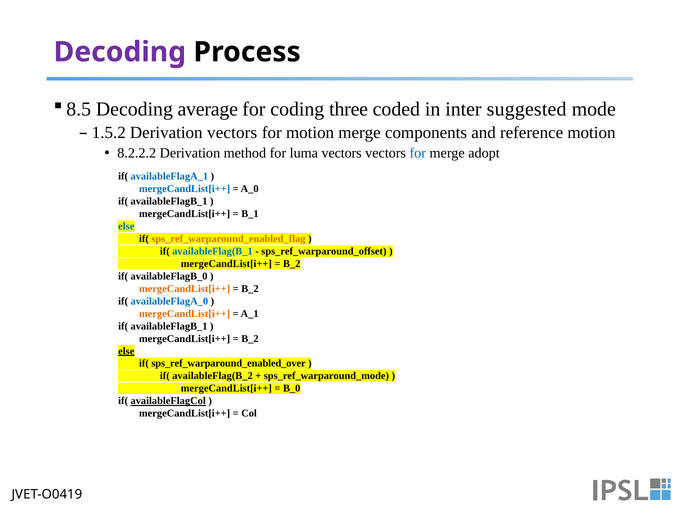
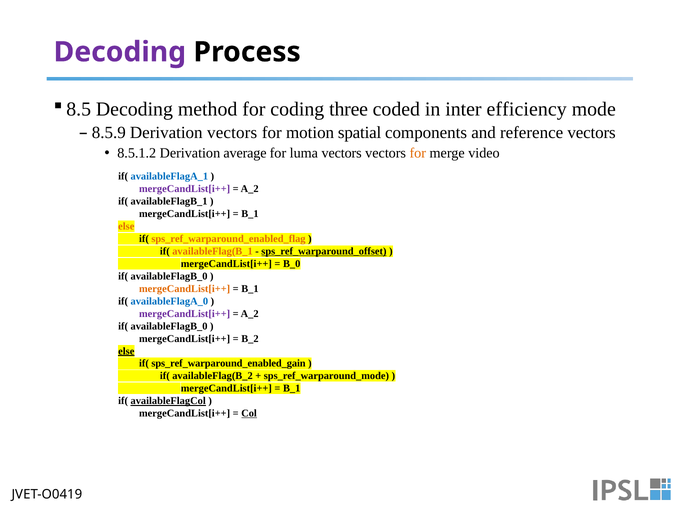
average: average -> method
suggested: suggested -> efficiency
1.5.2: 1.5.2 -> 8.5.9
motion merge: merge -> spatial
reference motion: motion -> vectors
8.2.2.2: 8.2.2.2 -> 8.5.1.2
method: method -> average
for at (418, 153) colour: blue -> orange
adopt: adopt -> video
mergeCandList[i++ at (185, 189) colour: blue -> purple
A_0 at (250, 189): A_0 -> A_2
else at (126, 226) colour: blue -> orange
availableFlag(B_1 colour: blue -> orange
sps_ref_warparound_offset underline: none -> present
B_2 at (292, 264): B_2 -> B_0
B_2 at (250, 289): B_2 -> B_1
mergeCandList[i++ at (185, 314) colour: orange -> purple
A_1 at (250, 314): A_1 -> A_2
availableFlagB_1 at (169, 326): availableFlagB_1 -> availableFlagB_0
sps_ref_warparound_enabled_over: sps_ref_warparound_enabled_over -> sps_ref_warparound_enabled_gain
B_0 at (292, 389): B_0 -> B_1
Col underline: none -> present
